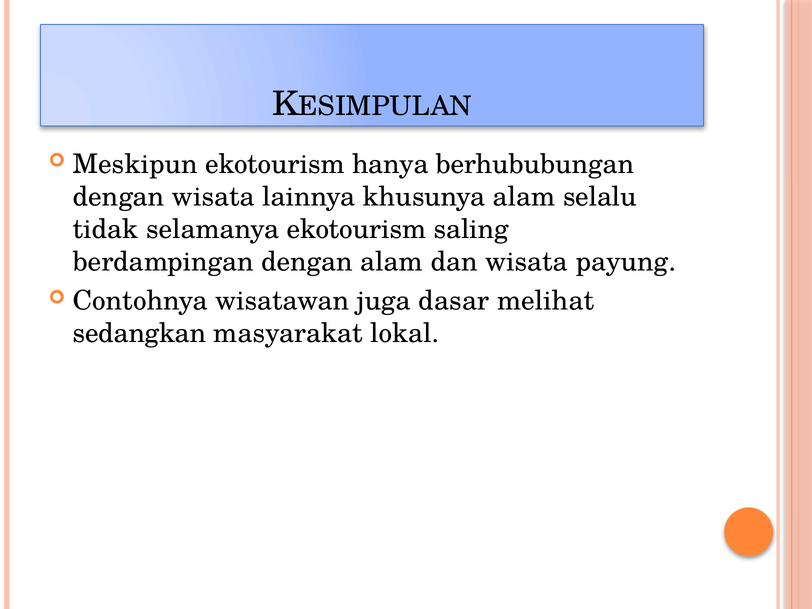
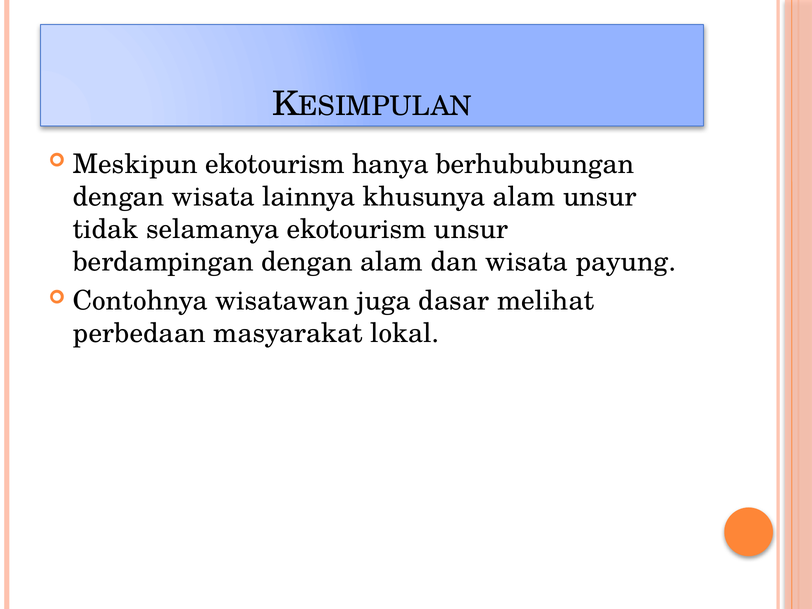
alam selalu: selalu -> unsur
ekotourism saling: saling -> unsur
sedangkan: sedangkan -> perbedaan
